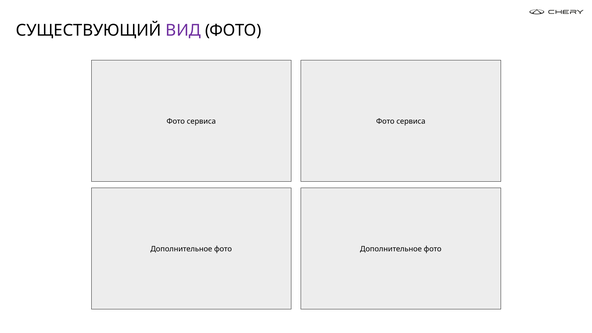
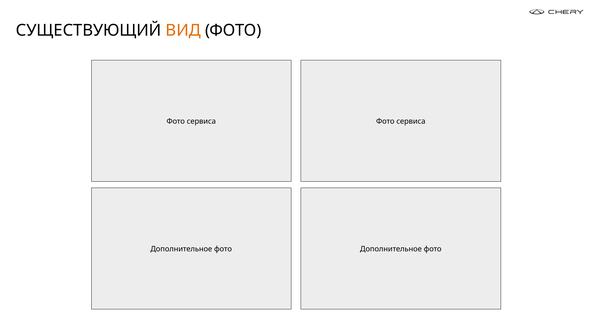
ВИД colour: purple -> orange
